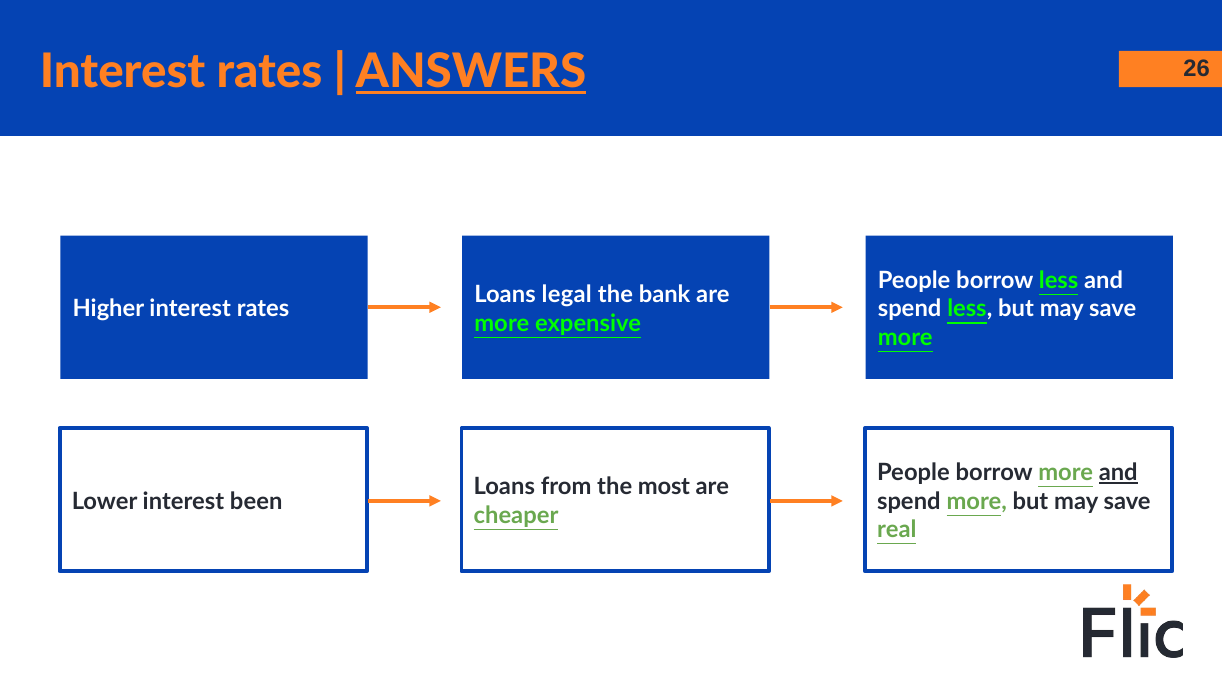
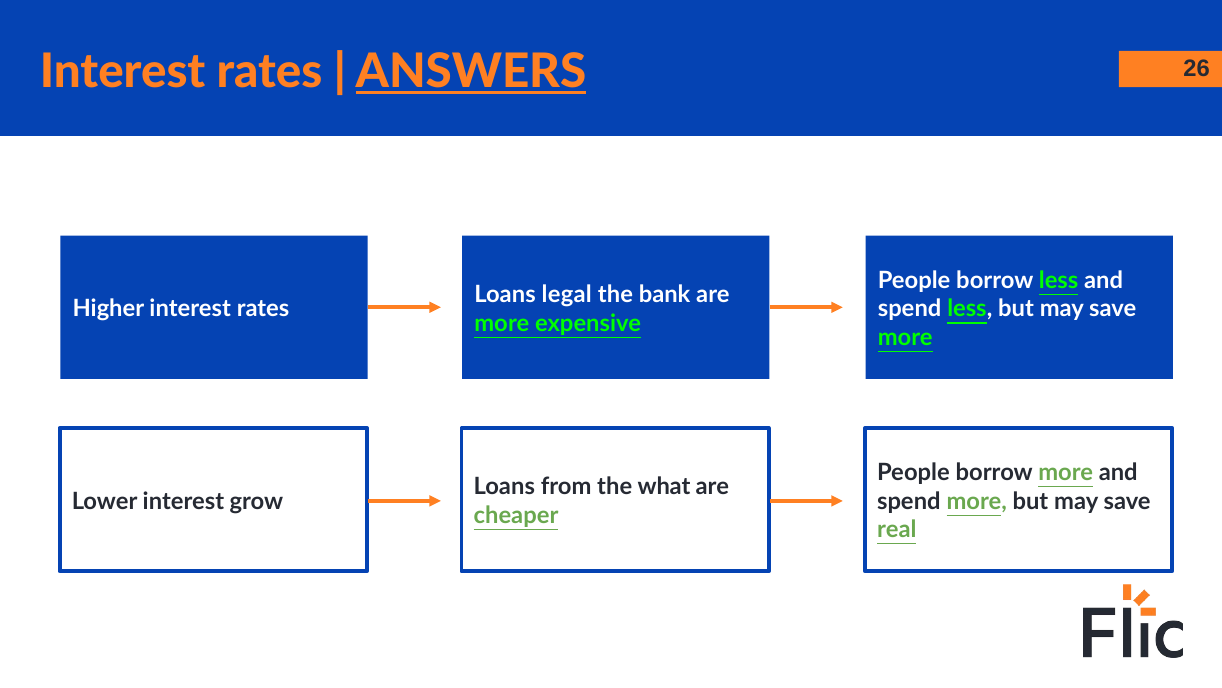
and at (1118, 472) underline: present -> none
most: most -> what
been: been -> grow
